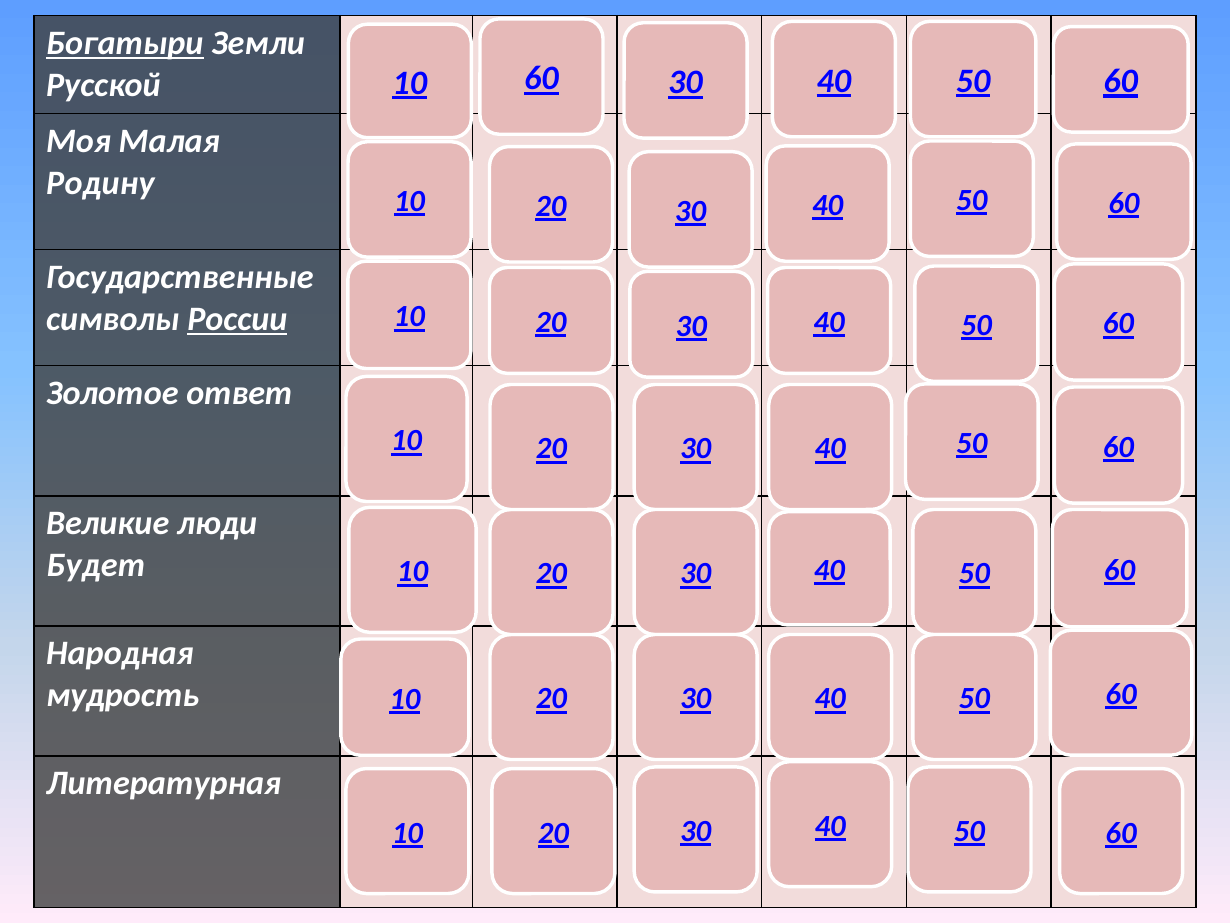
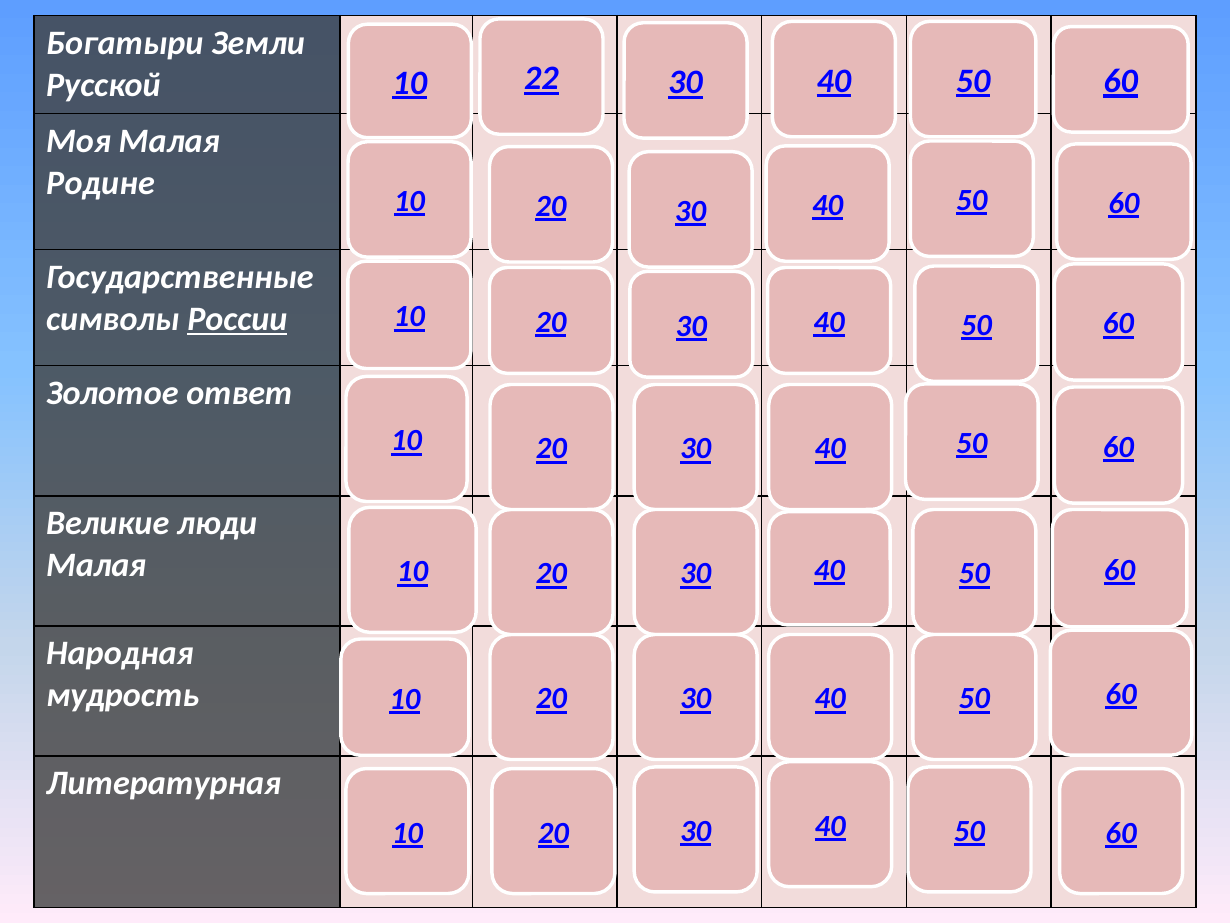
Богатыри underline: present -> none
60 at (541, 78): 60 -> 22
Родину: Родину -> Родине
Будет at (96, 565): Будет -> Малая
